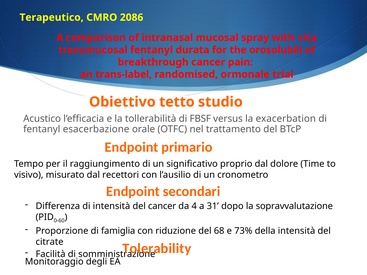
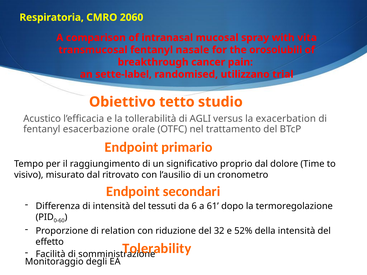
Terapeutico: Terapeutico -> Respiratoria
2086: 2086 -> 2060
durata: durata -> nasale
trans-label: trans-label -> sette-label
ormonale: ormonale -> utilizzano
FBSF: FBSF -> AGLI
recettori: recettori -> ritrovato
del cancer: cancer -> tessuti
4: 4 -> 6
31: 31 -> 61
sopravvalutazione: sopravvalutazione -> termoregolazione
famiglia: famiglia -> relation
68: 68 -> 32
73%: 73% -> 52%
citrate: citrate -> effetto
